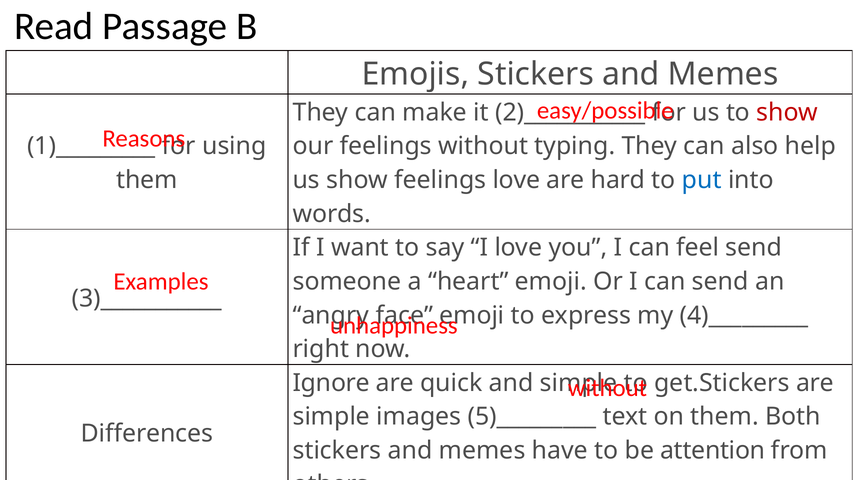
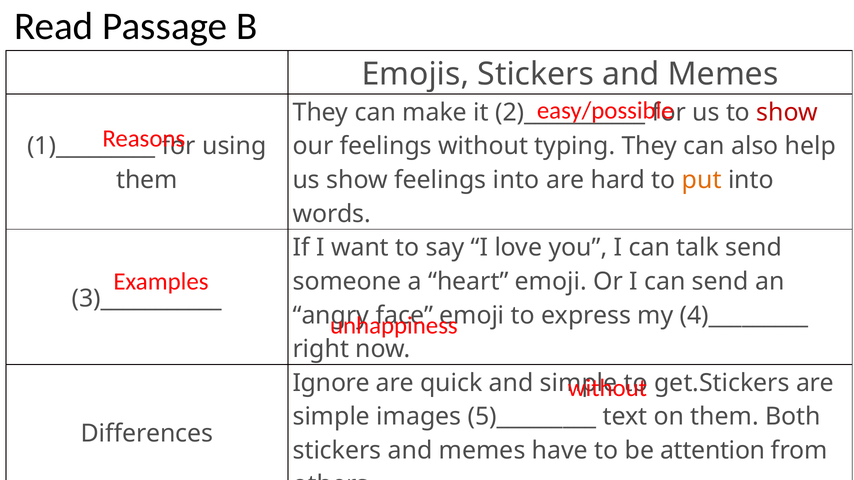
feelings love: love -> into
put colour: blue -> orange
feel: feel -> talk
